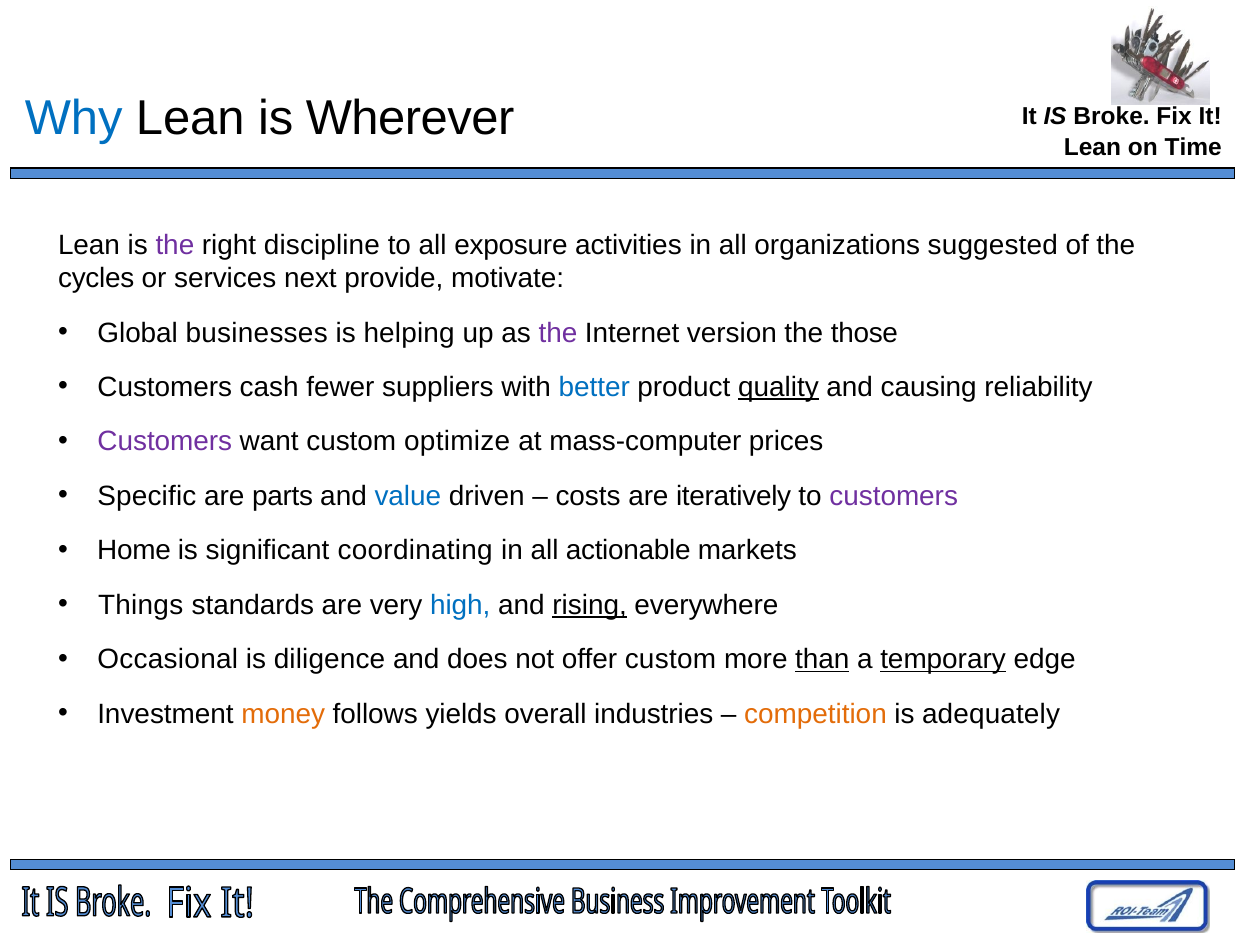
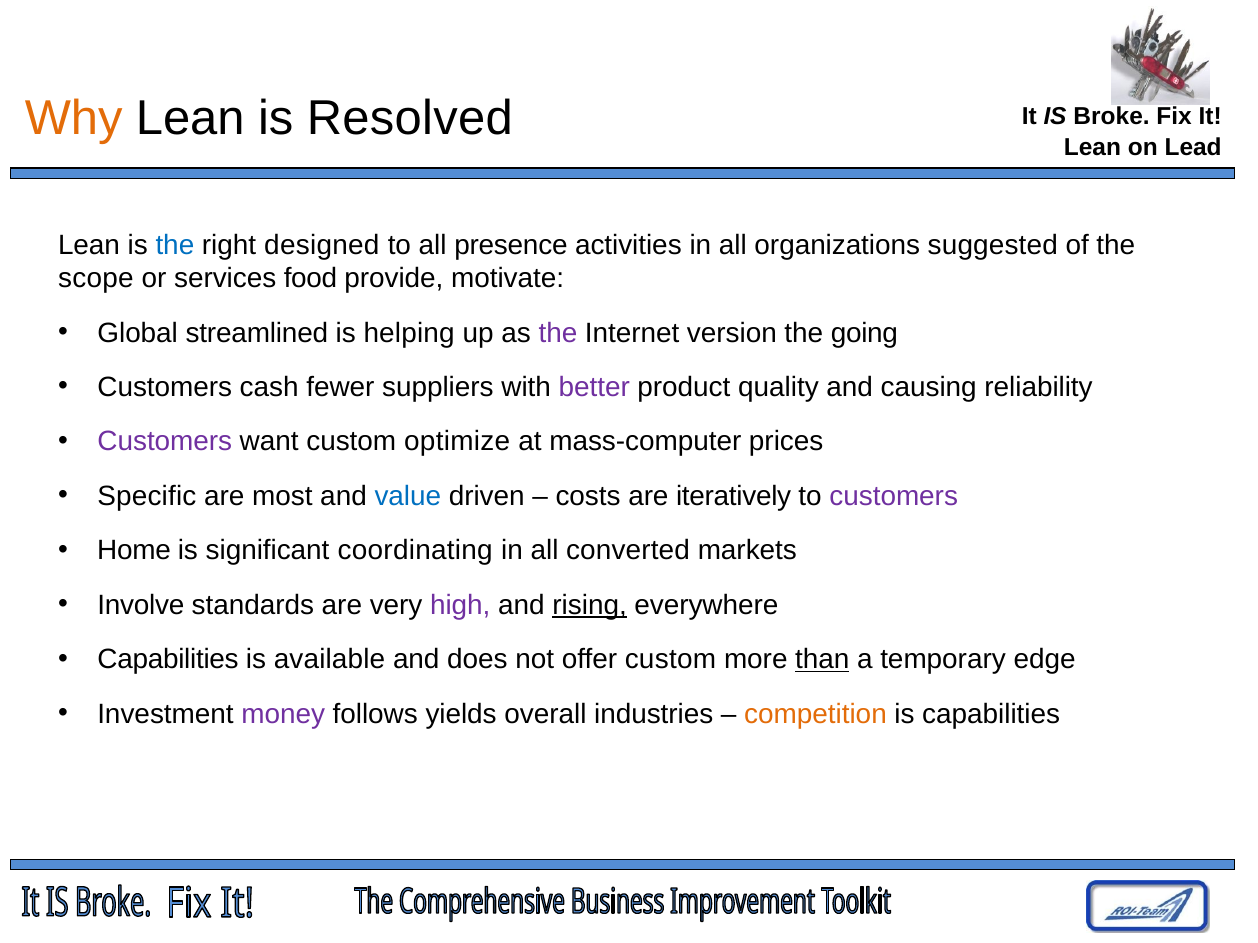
Why colour: blue -> orange
Wherever: Wherever -> Resolved
Time: Time -> Lead
the at (175, 245) colour: purple -> blue
discipline: discipline -> designed
exposure: exposure -> presence
cycles: cycles -> scope
next: next -> food
businesses: businesses -> streamlined
those: those -> going
better colour: blue -> purple
quality underline: present -> none
parts: parts -> most
actionable: actionable -> converted
Things: Things -> Involve
high colour: blue -> purple
Occasional at (168, 660): Occasional -> Capabilities
diligence: diligence -> available
temporary underline: present -> none
money colour: orange -> purple
is adequately: adequately -> capabilities
